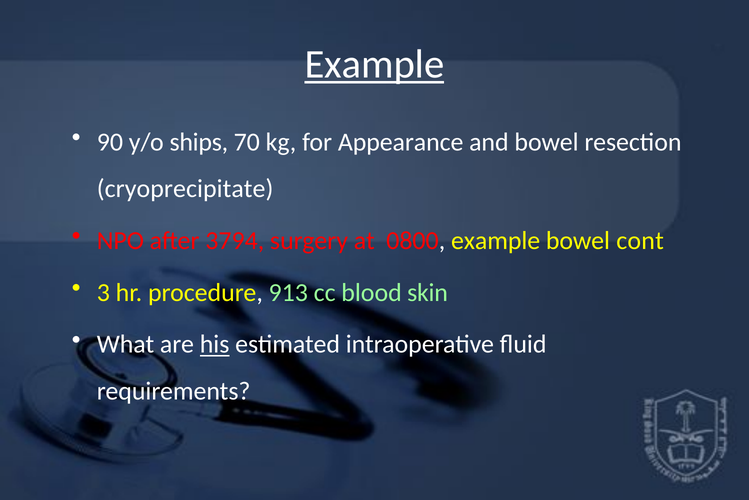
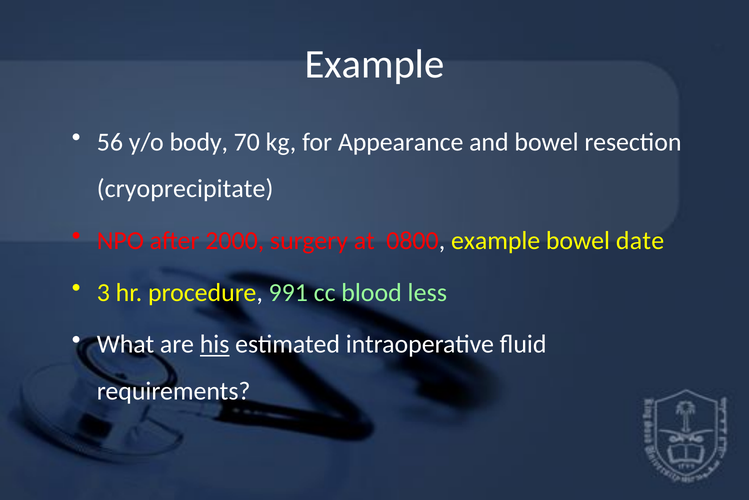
Example at (374, 64) underline: present -> none
90: 90 -> 56
ships: ships -> body
3794: 3794 -> 2000
cont: cont -> date
913: 913 -> 991
skin: skin -> less
